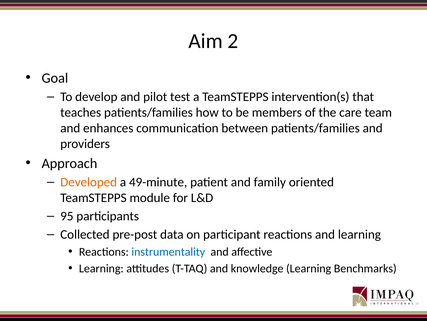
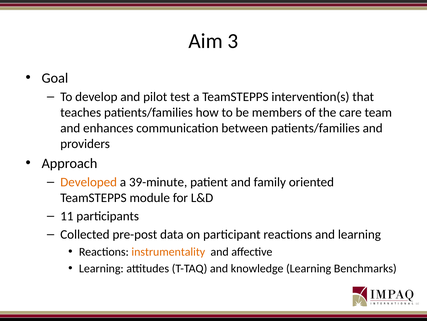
2: 2 -> 3
49-minute: 49-minute -> 39-minute
95: 95 -> 11
instrumentality colour: blue -> orange
